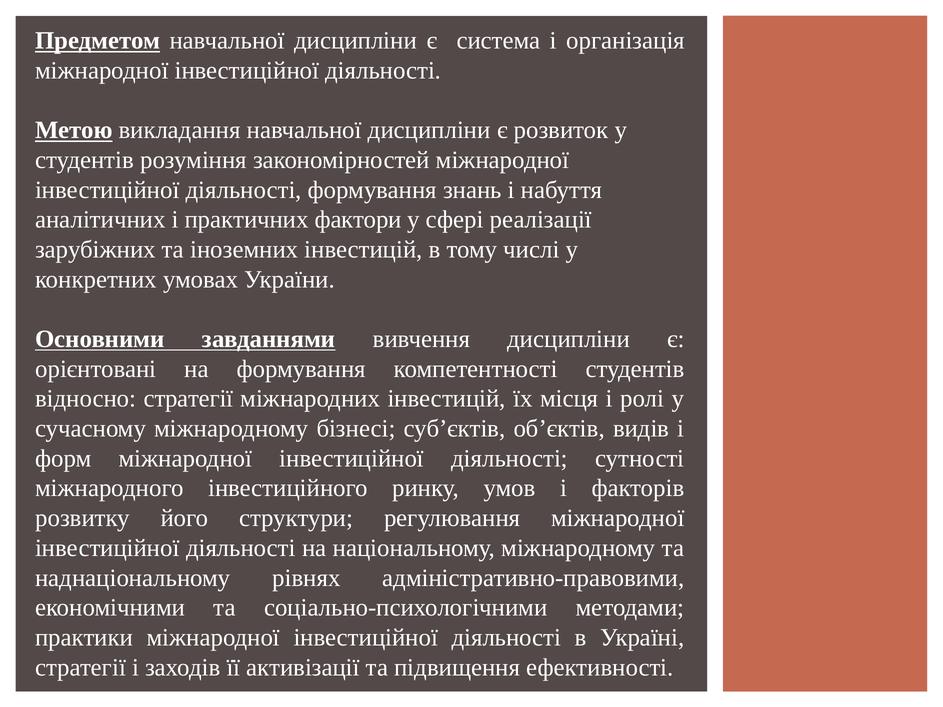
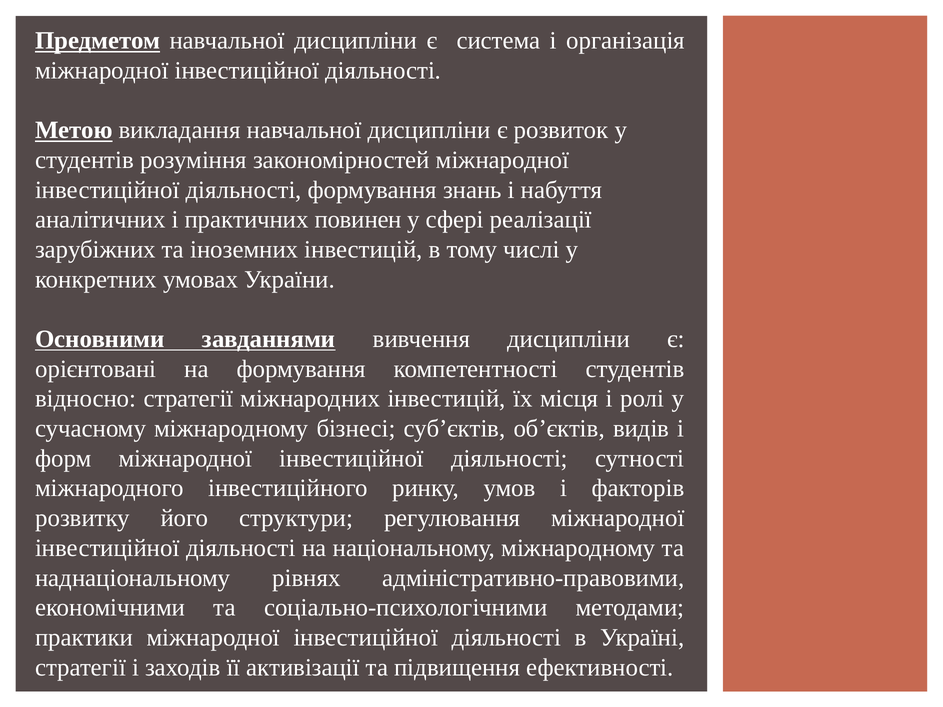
фактори: фактори -> повинен
